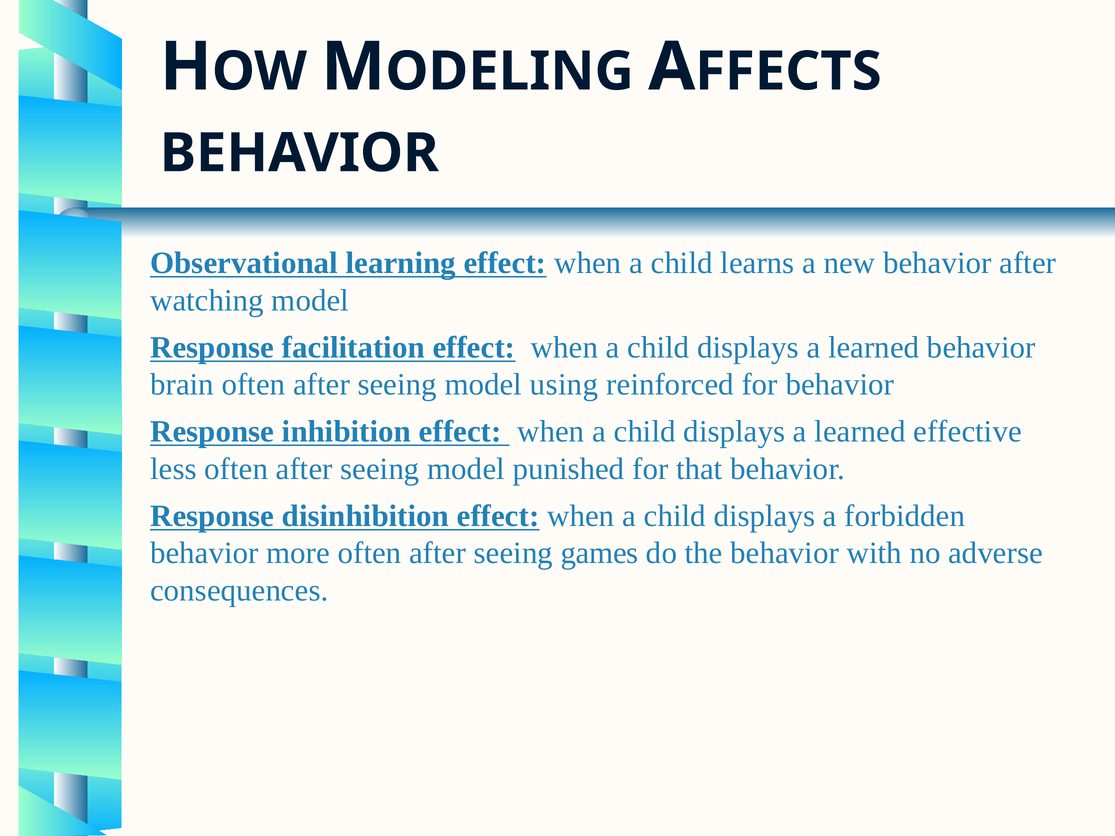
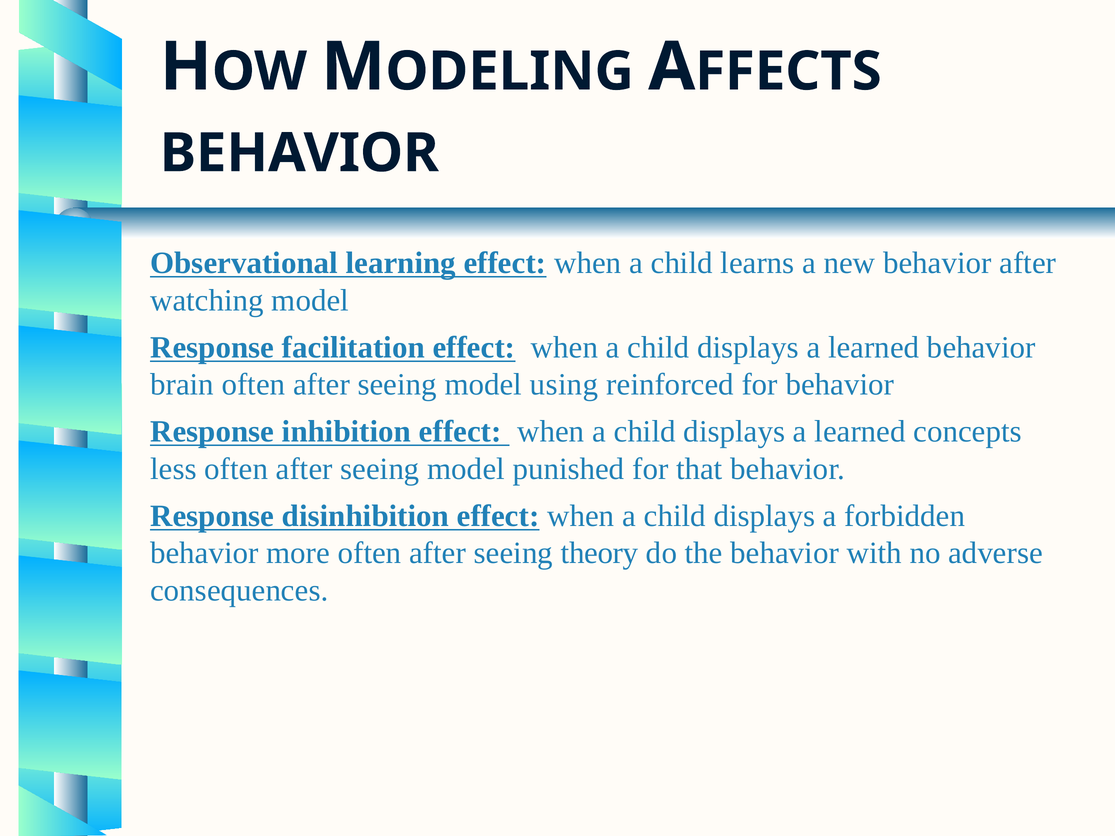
effective: effective -> concepts
games: games -> theory
